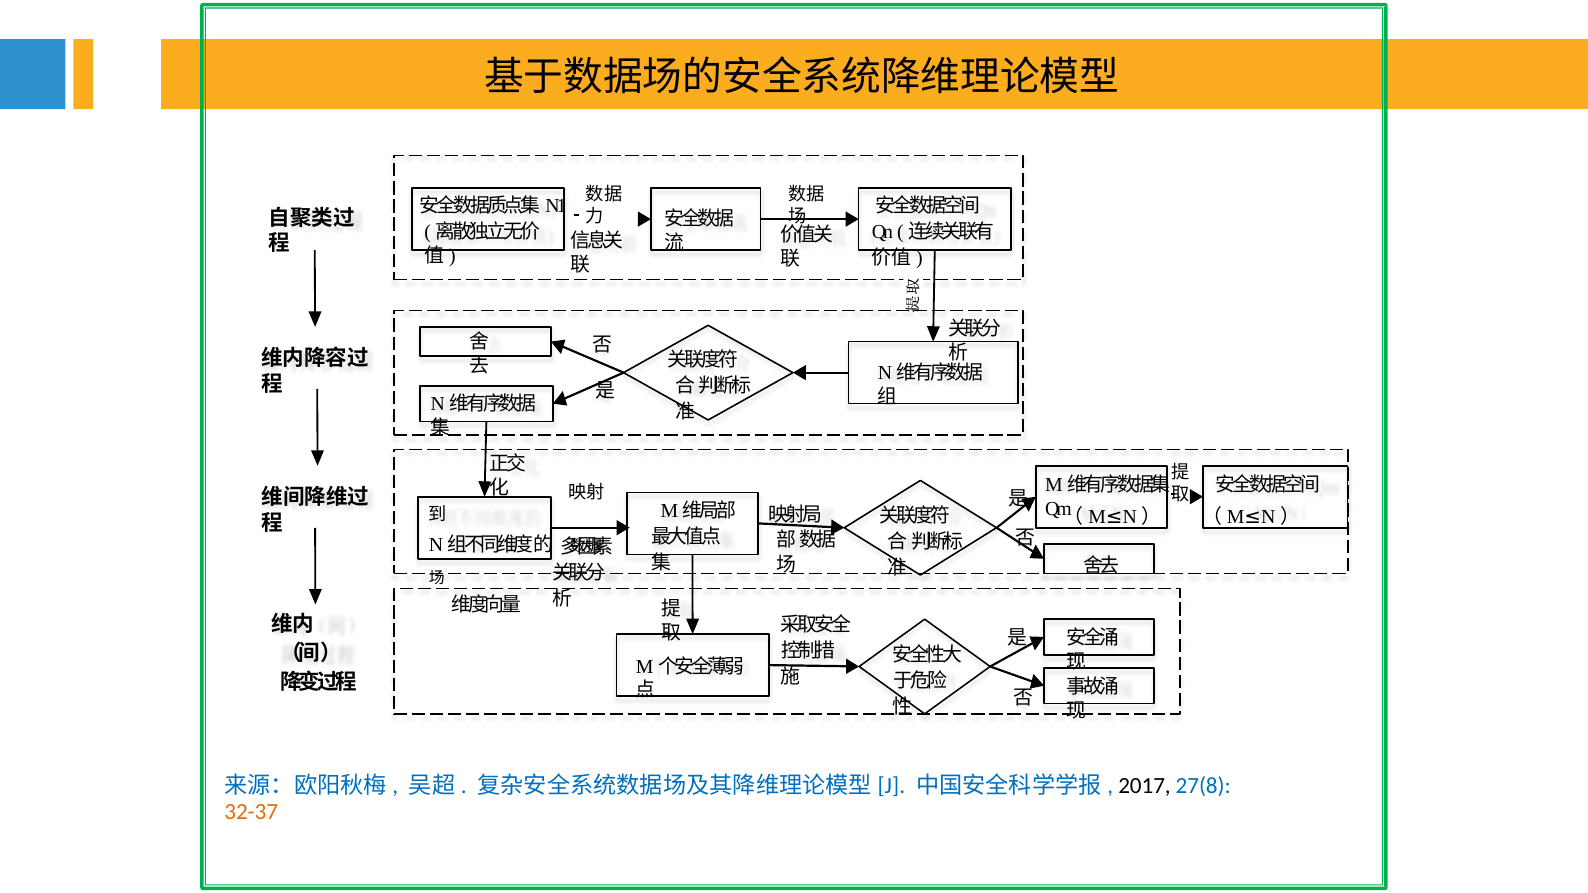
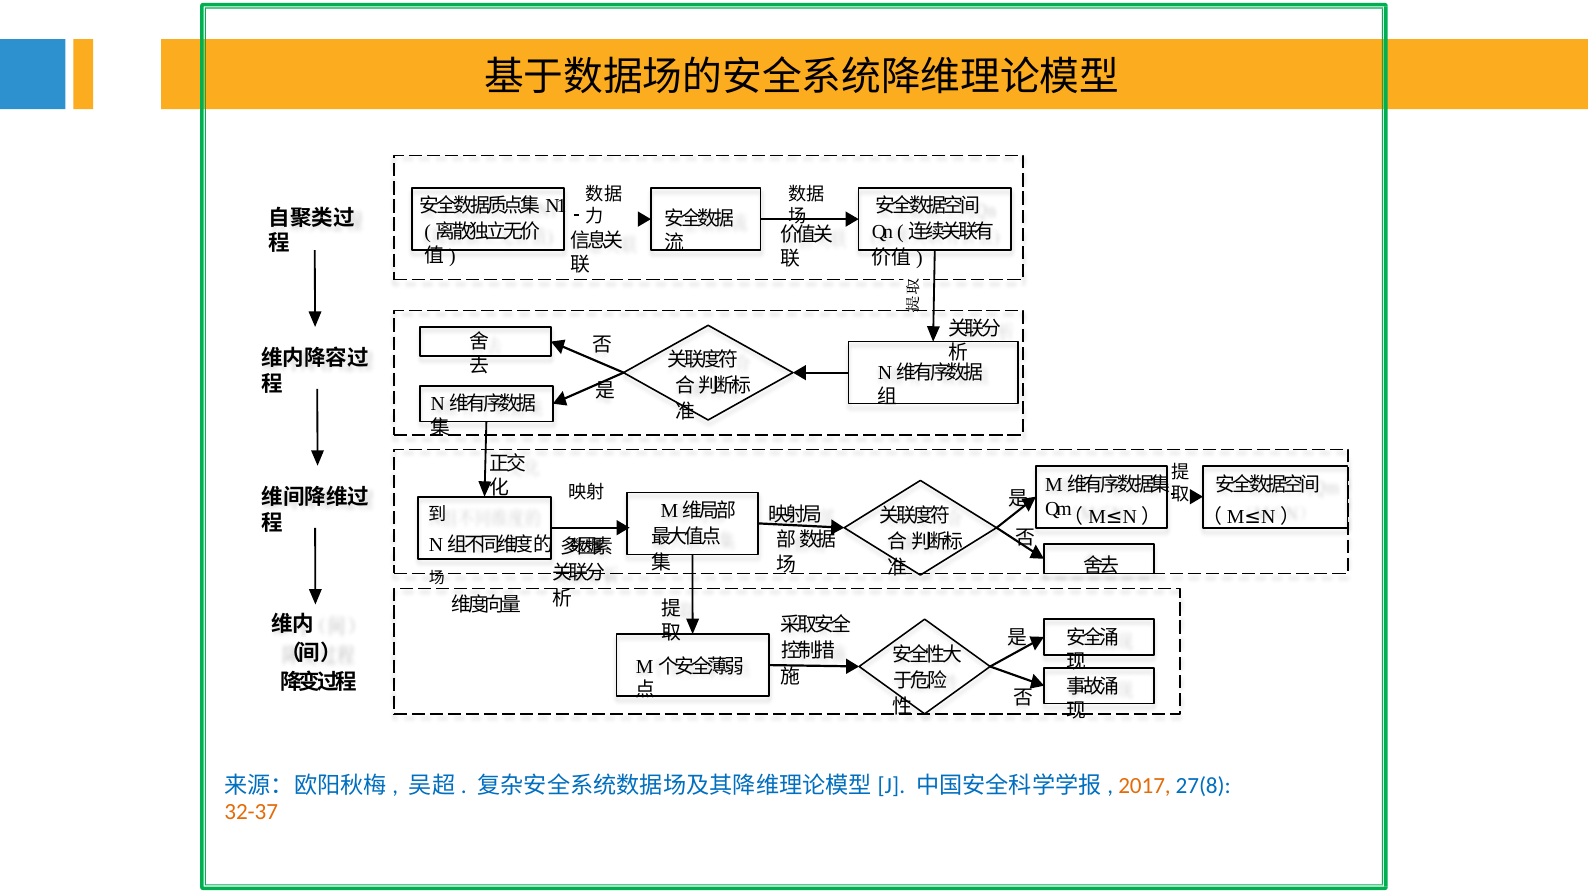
2017 colour: black -> orange
